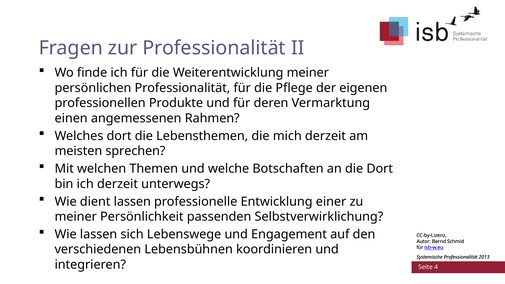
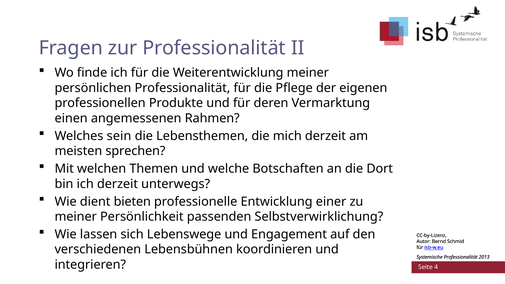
Welches dort: dort -> sein
dient lassen: lassen -> bieten
